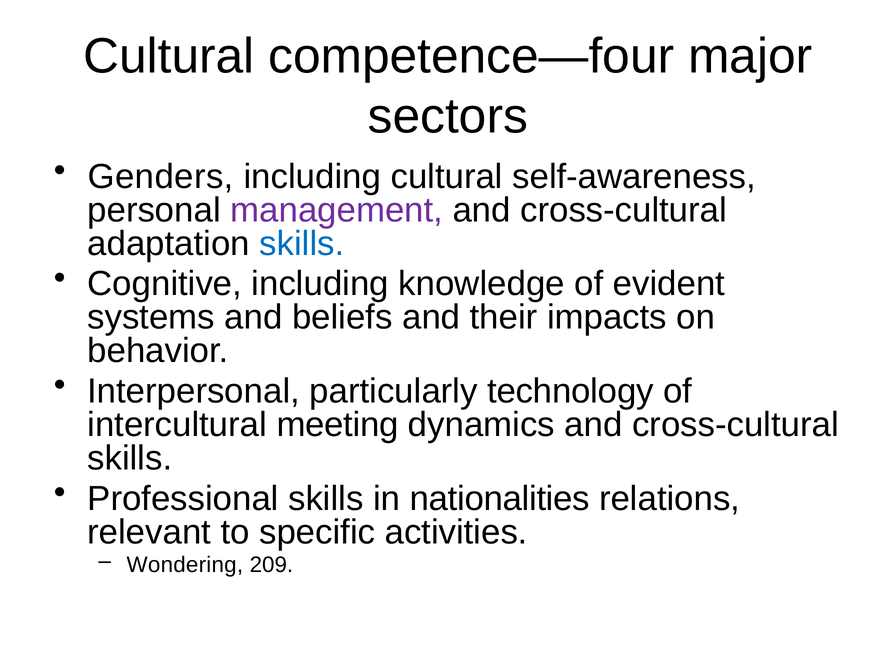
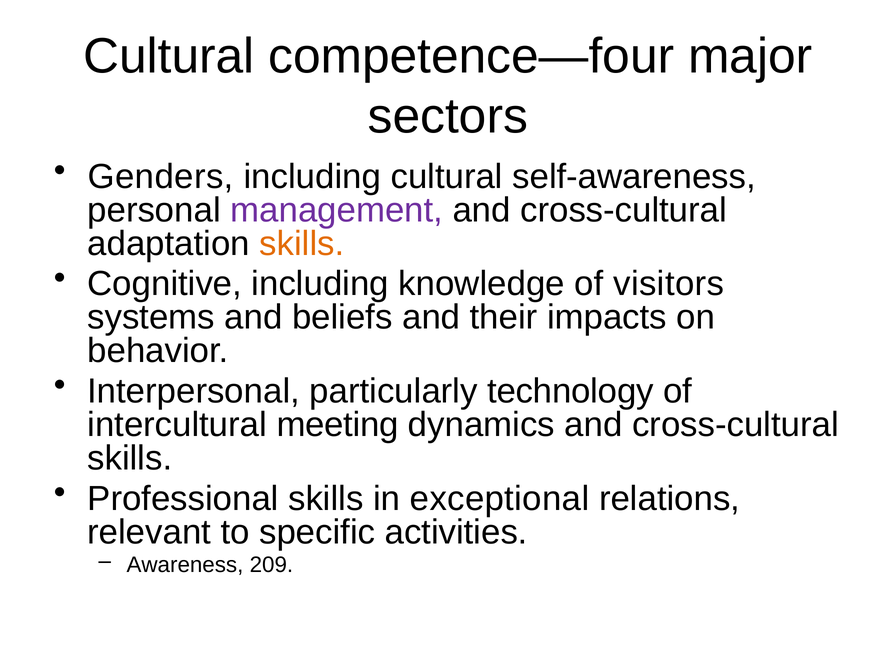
skills at (302, 244) colour: blue -> orange
evident: evident -> visitors
nationalities: nationalities -> exceptional
Wondering: Wondering -> Awareness
